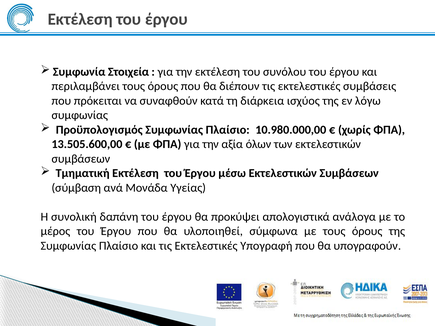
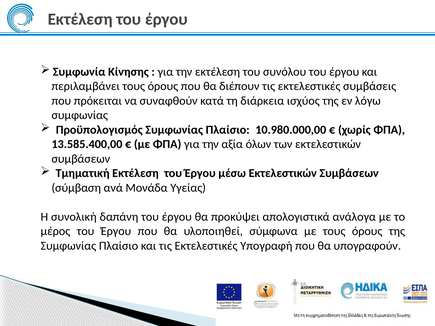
Στοιχεία: Στοιχεία -> Κίνησης
13.505.600,00: 13.505.600,00 -> 13.585.400,00
